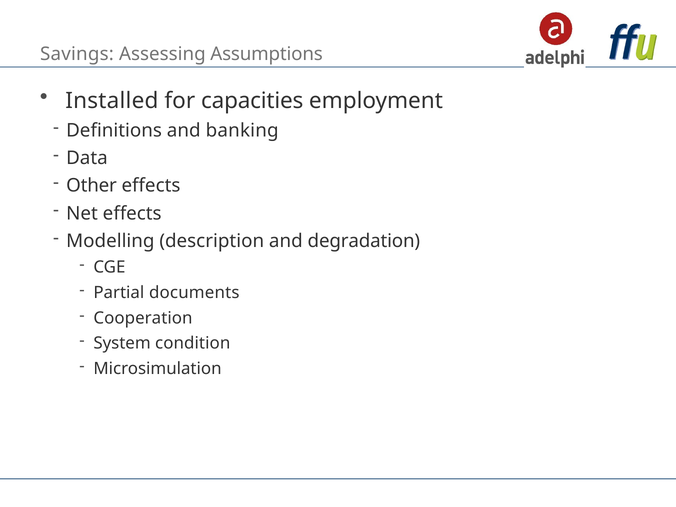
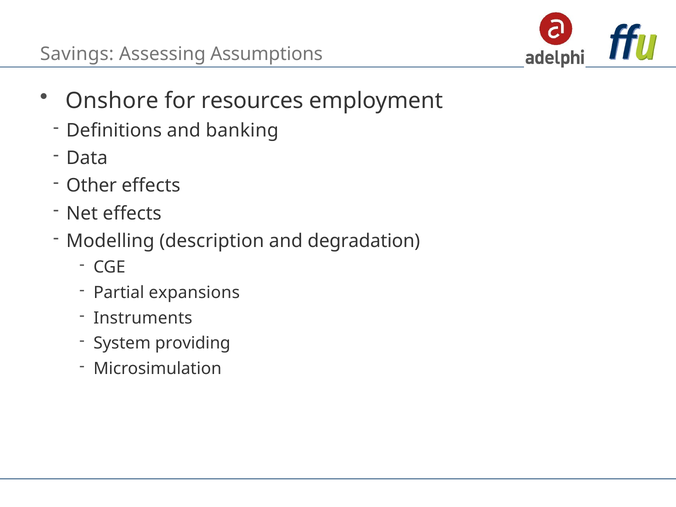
Installed: Installed -> Onshore
capacities: capacities -> resources
documents: documents -> expansions
Cooperation: Cooperation -> Instruments
condition: condition -> providing
